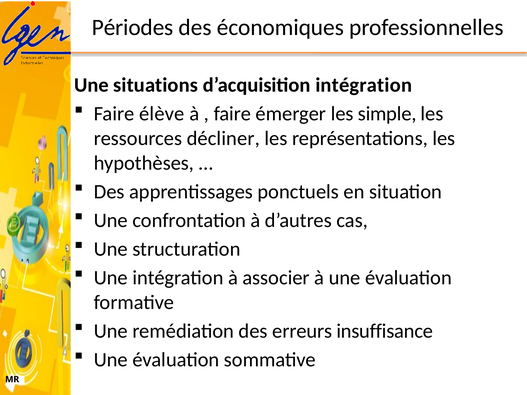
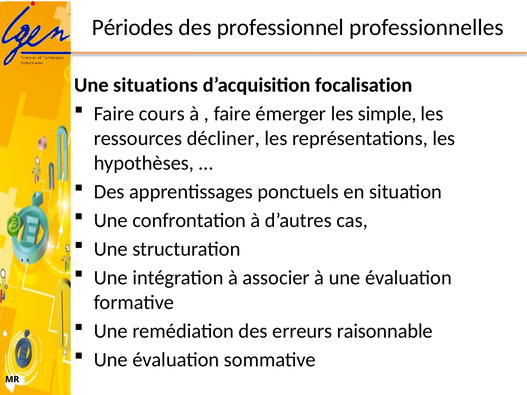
économiques: économiques -> professionnel
d’acquisition intégration: intégration -> focalisation
élève: élève -> cours
insuffisance: insuffisance -> raisonnable
